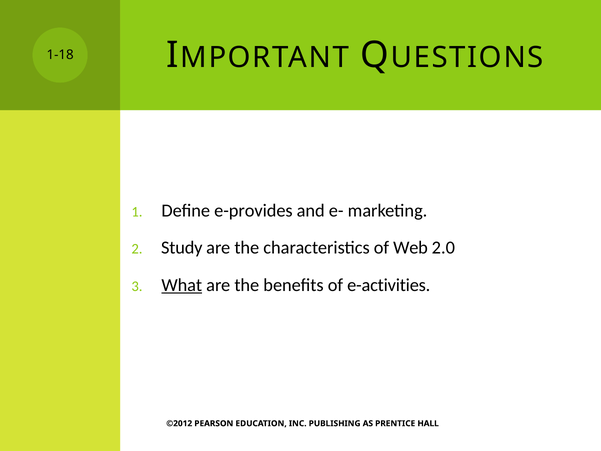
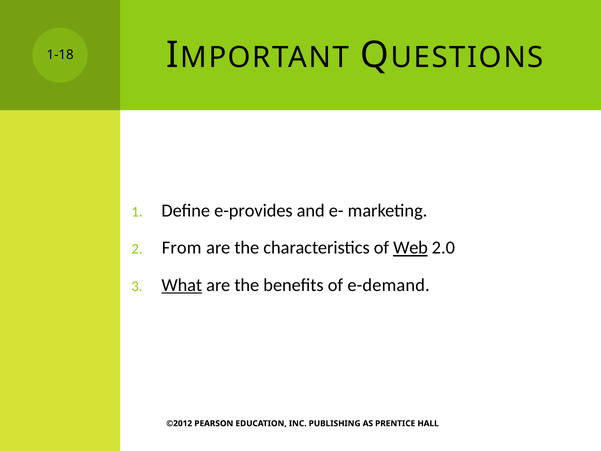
Study: Study -> From
Web underline: none -> present
e-activities: e-activities -> e-demand
